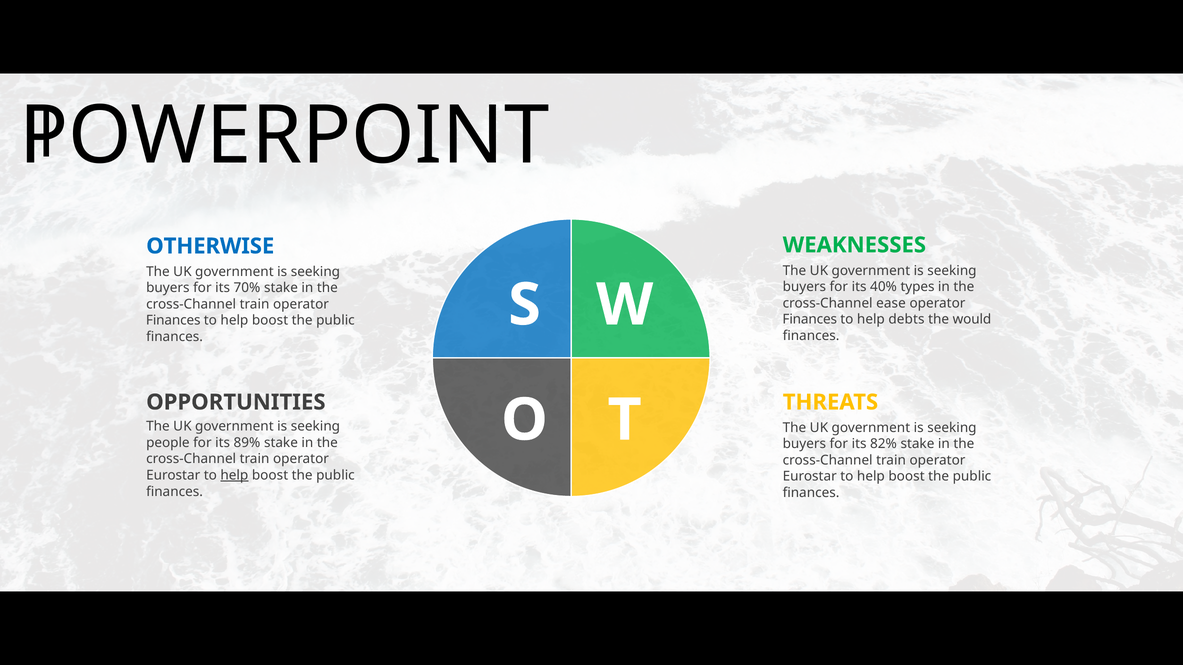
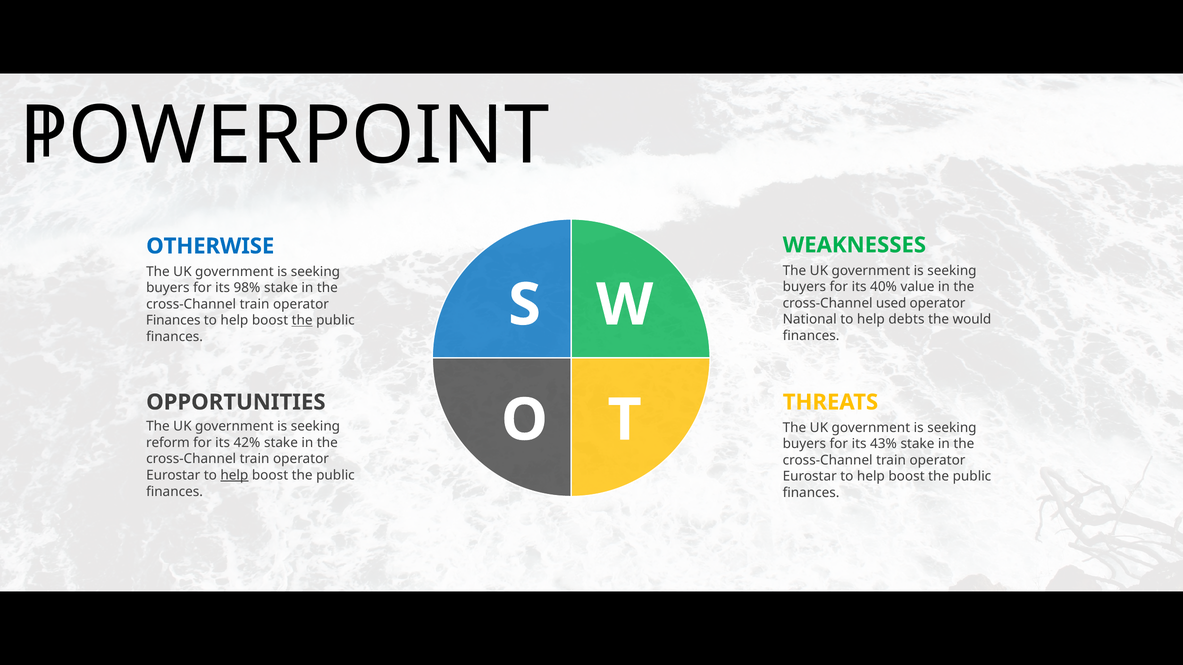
types: types -> value
70%: 70% -> 98%
ease: ease -> used
Finances at (810, 320): Finances -> National
the at (302, 321) underline: none -> present
people: people -> reform
89%: 89% -> 42%
82%: 82% -> 43%
